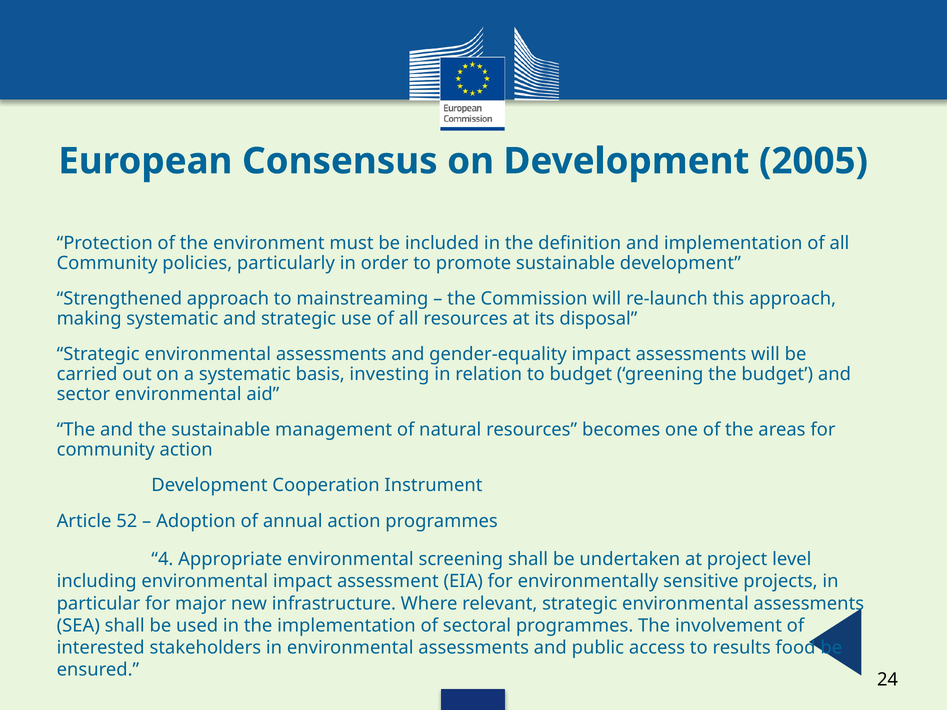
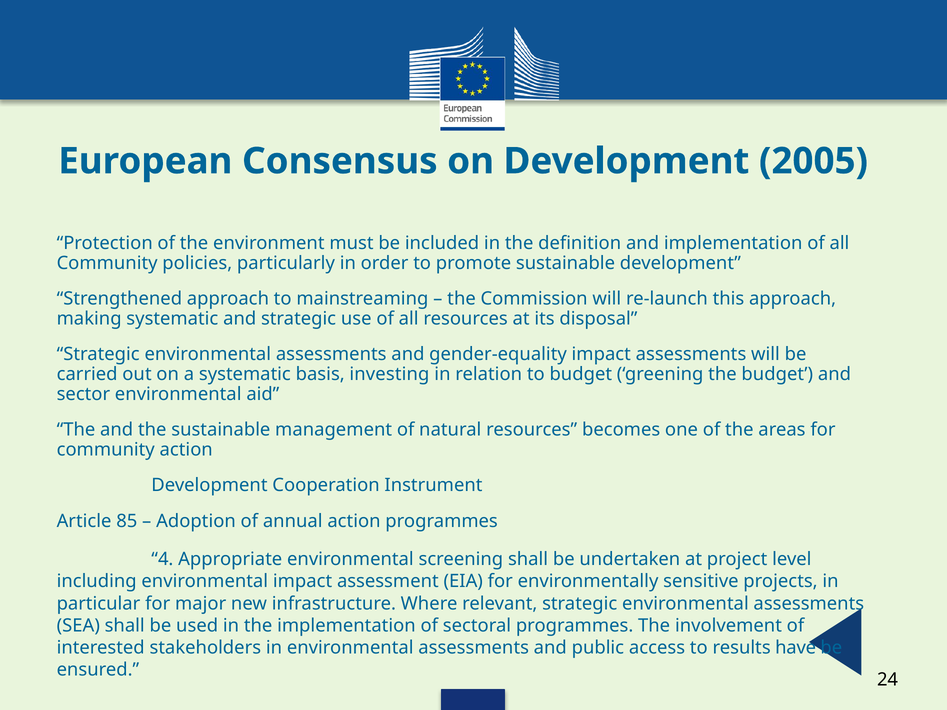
52: 52 -> 85
food: food -> have
